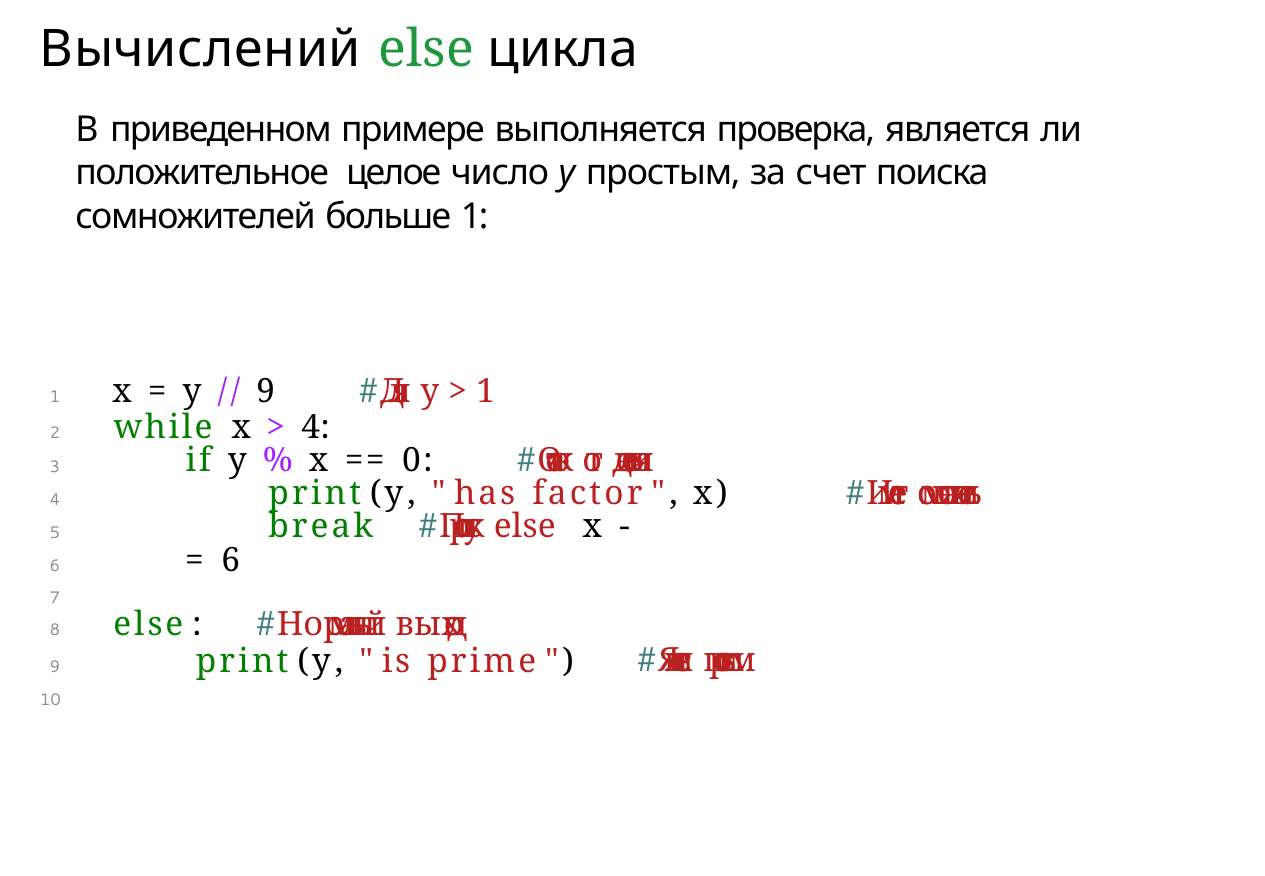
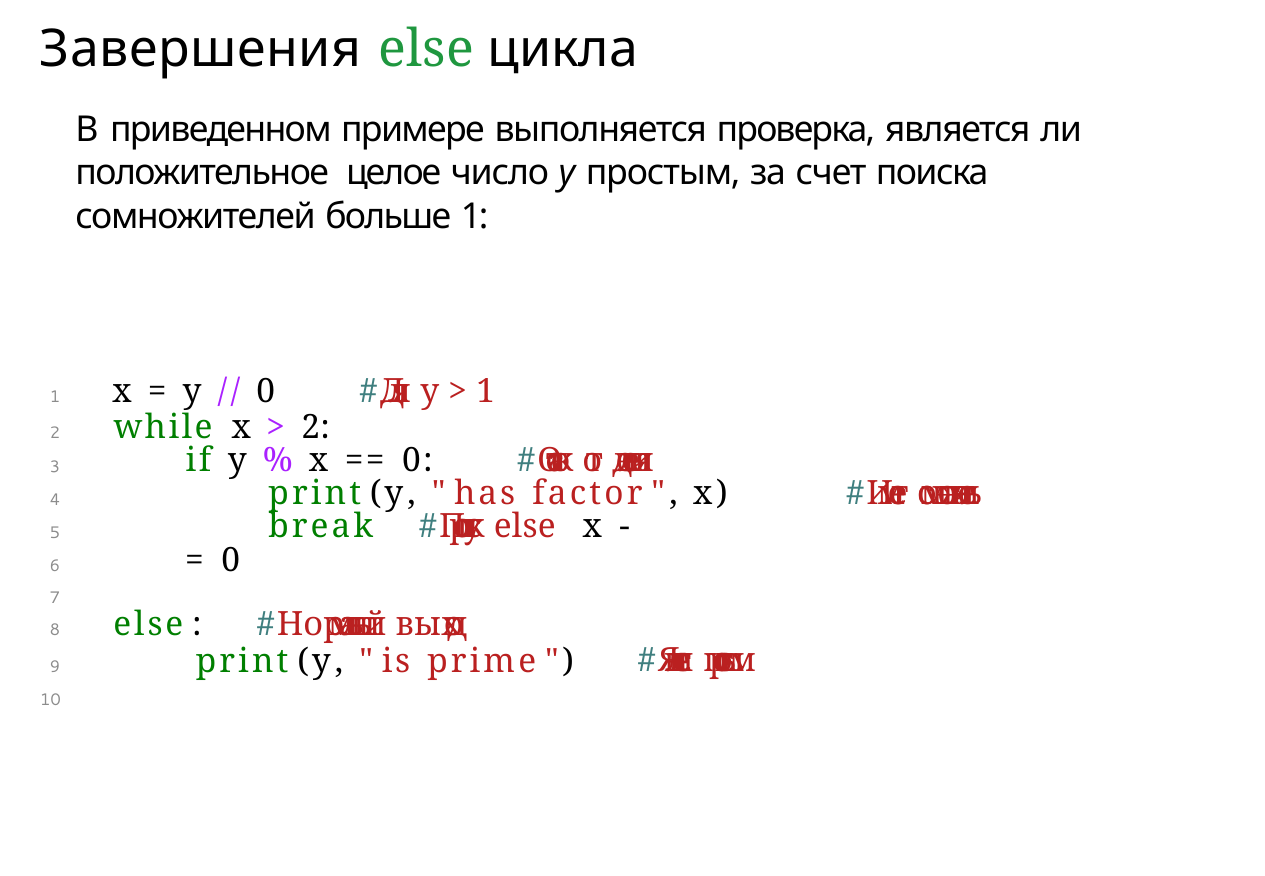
Вычислений: Вычислений -> Завершения
9 at (266, 391): 9 -> 0
4 at (316, 428): 4 -> 2
6 at (231, 560): 6 -> 0
